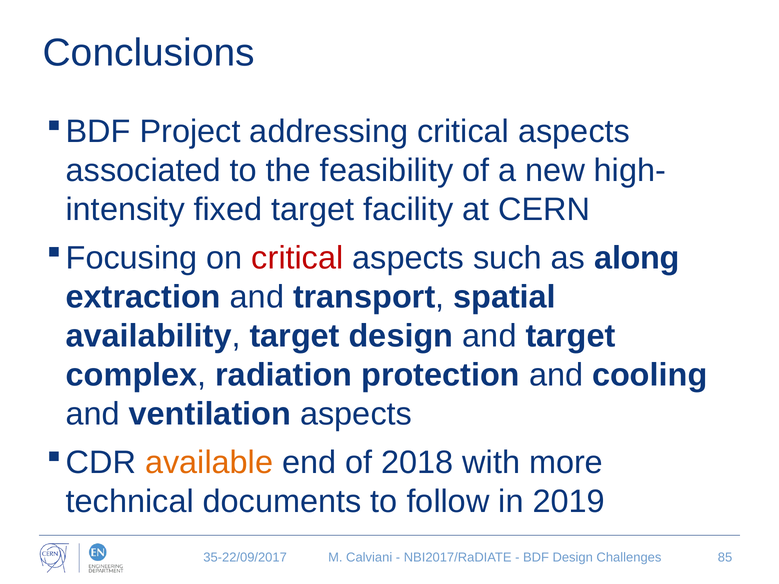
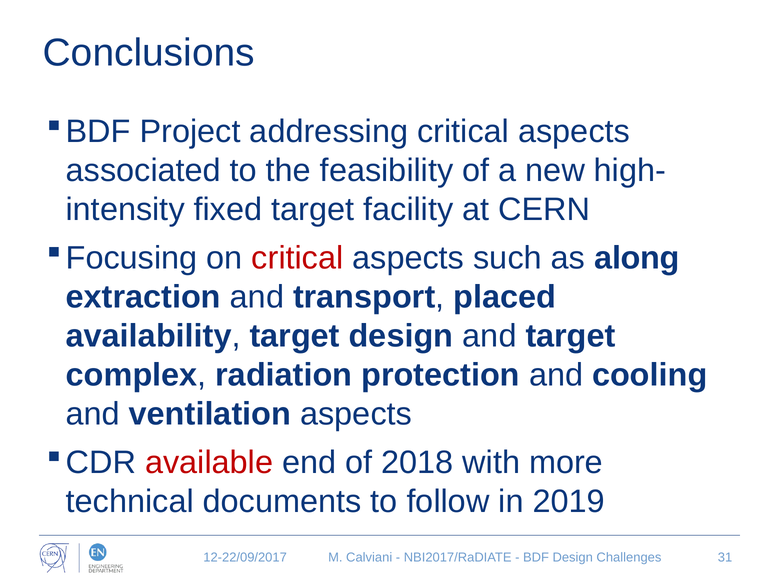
spatial: spatial -> placed
available colour: orange -> red
35-22/09/2017: 35-22/09/2017 -> 12-22/09/2017
85: 85 -> 31
